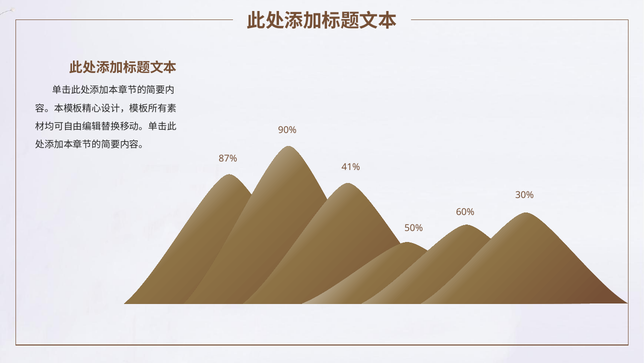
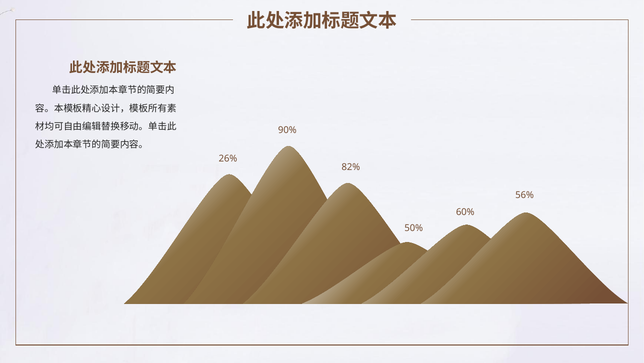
87%: 87% -> 26%
41%: 41% -> 82%
30%: 30% -> 56%
